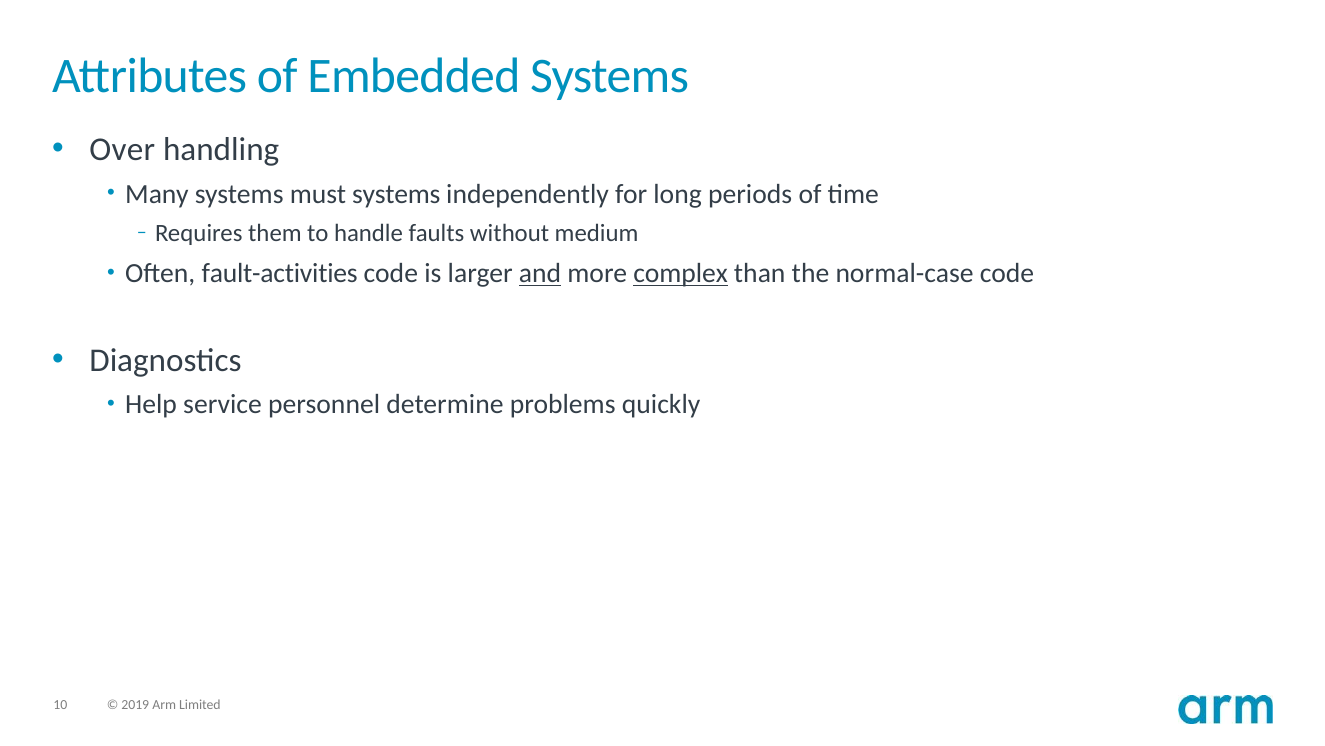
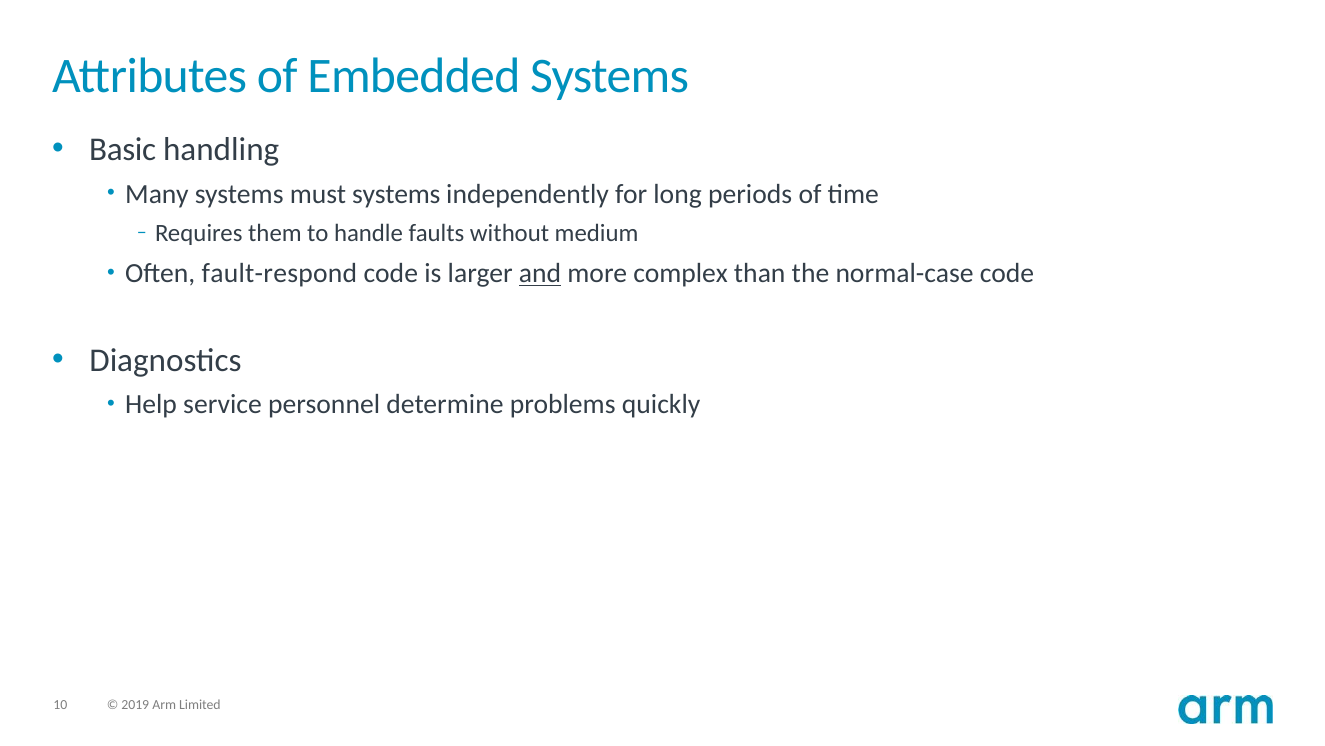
Over: Over -> Basic
fault-activities: fault-activities -> fault-respond
complex underline: present -> none
